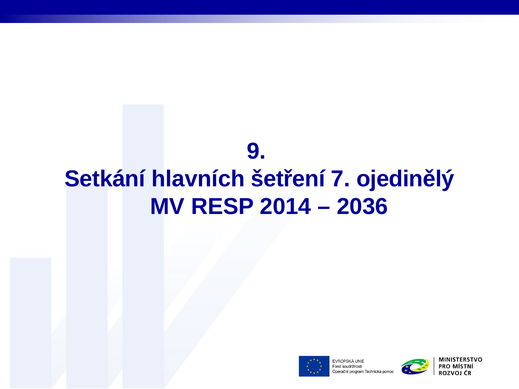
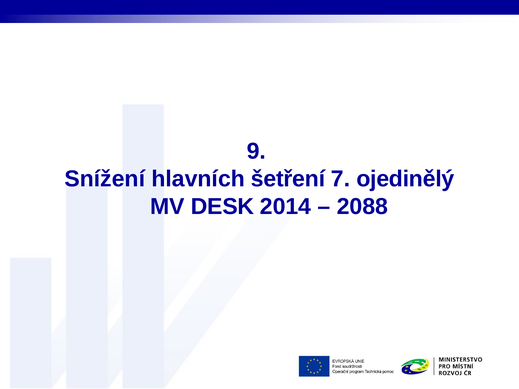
Setkání: Setkání -> Snížení
RESP: RESP -> DESK
2036: 2036 -> 2088
